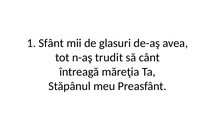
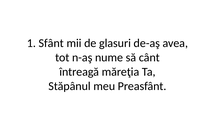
trudit: trudit -> nume
